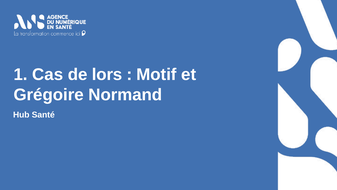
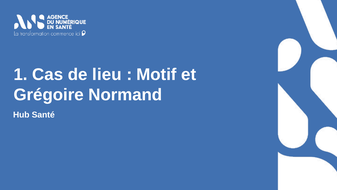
lors: lors -> lieu
